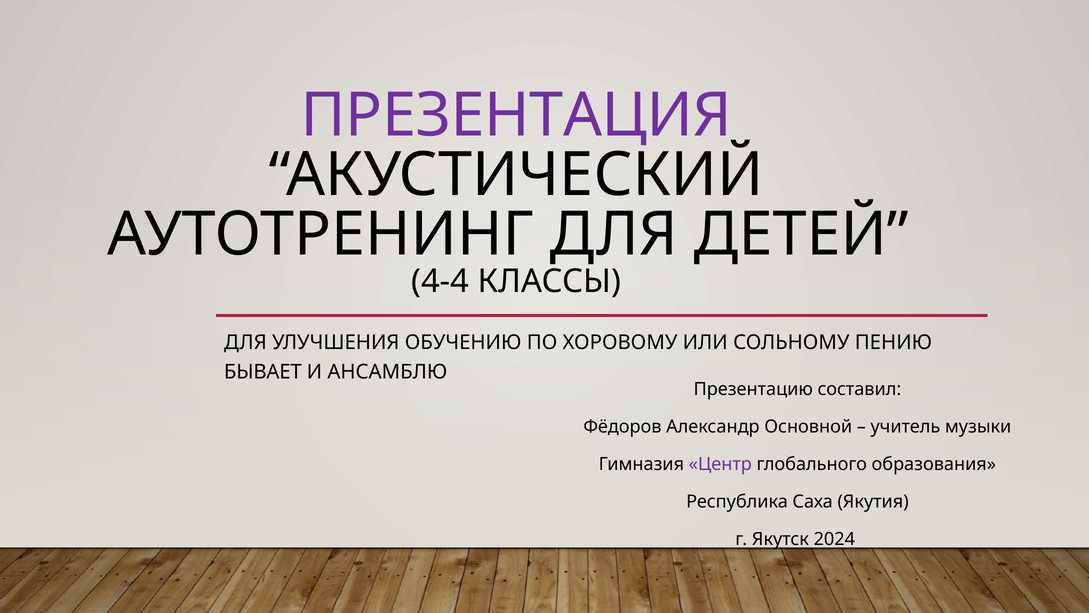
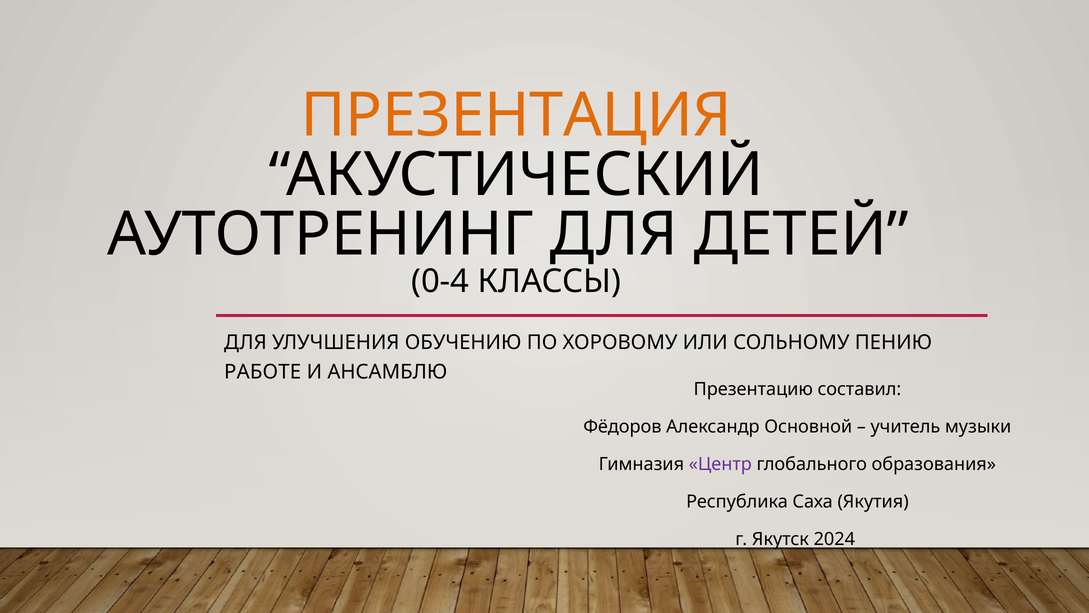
ПРЕЗЕНТАЦИЯ colour: purple -> orange
4-4: 4-4 -> 0-4
БЫВАЕТ: БЫВАЕТ -> РАБОТЕ
